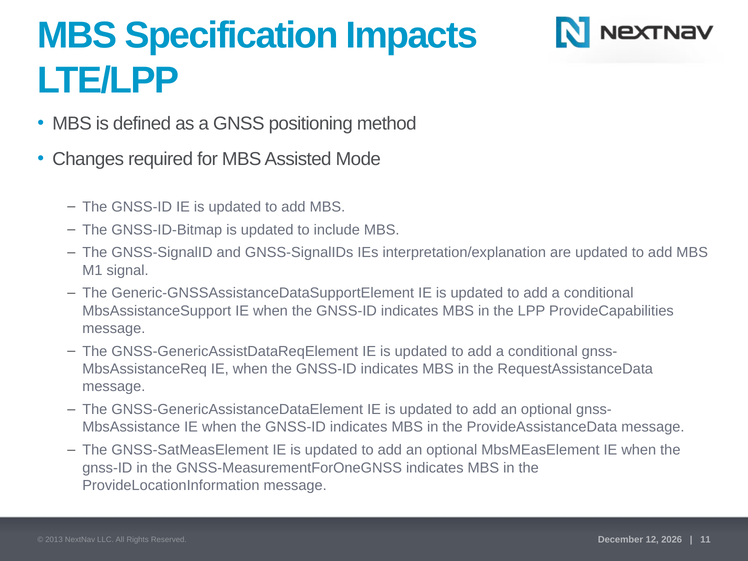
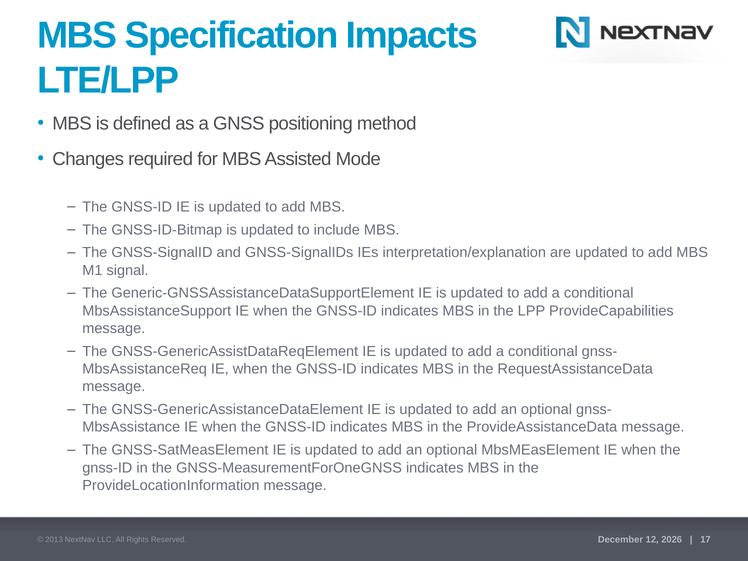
11: 11 -> 17
